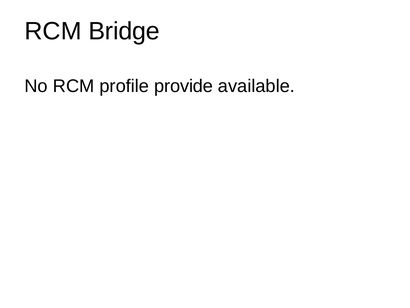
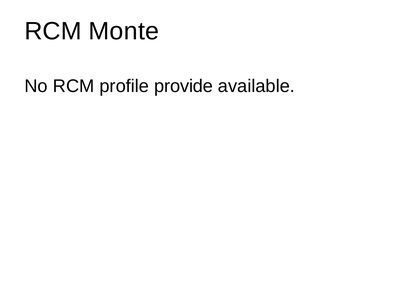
Bridge: Bridge -> Monte
